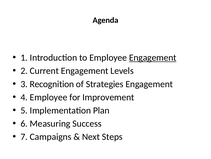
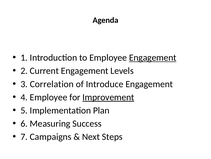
Recognition: Recognition -> Correlation
Strategies: Strategies -> Introduce
Improvement underline: none -> present
